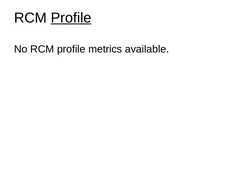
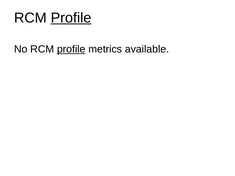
profile at (71, 49) underline: none -> present
